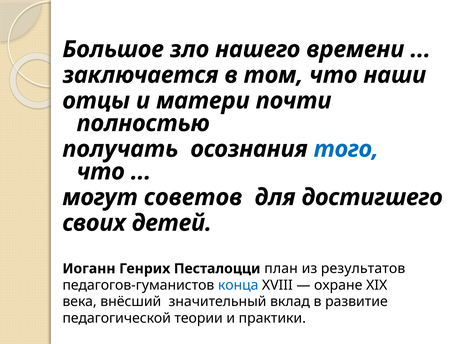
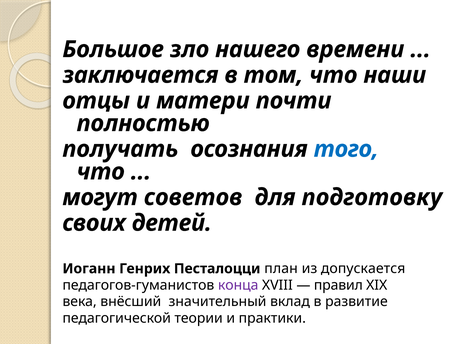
достигшего: достигшего -> подготовку
результатов: результатов -> допускается
конца colour: blue -> purple
охране: охране -> правил
